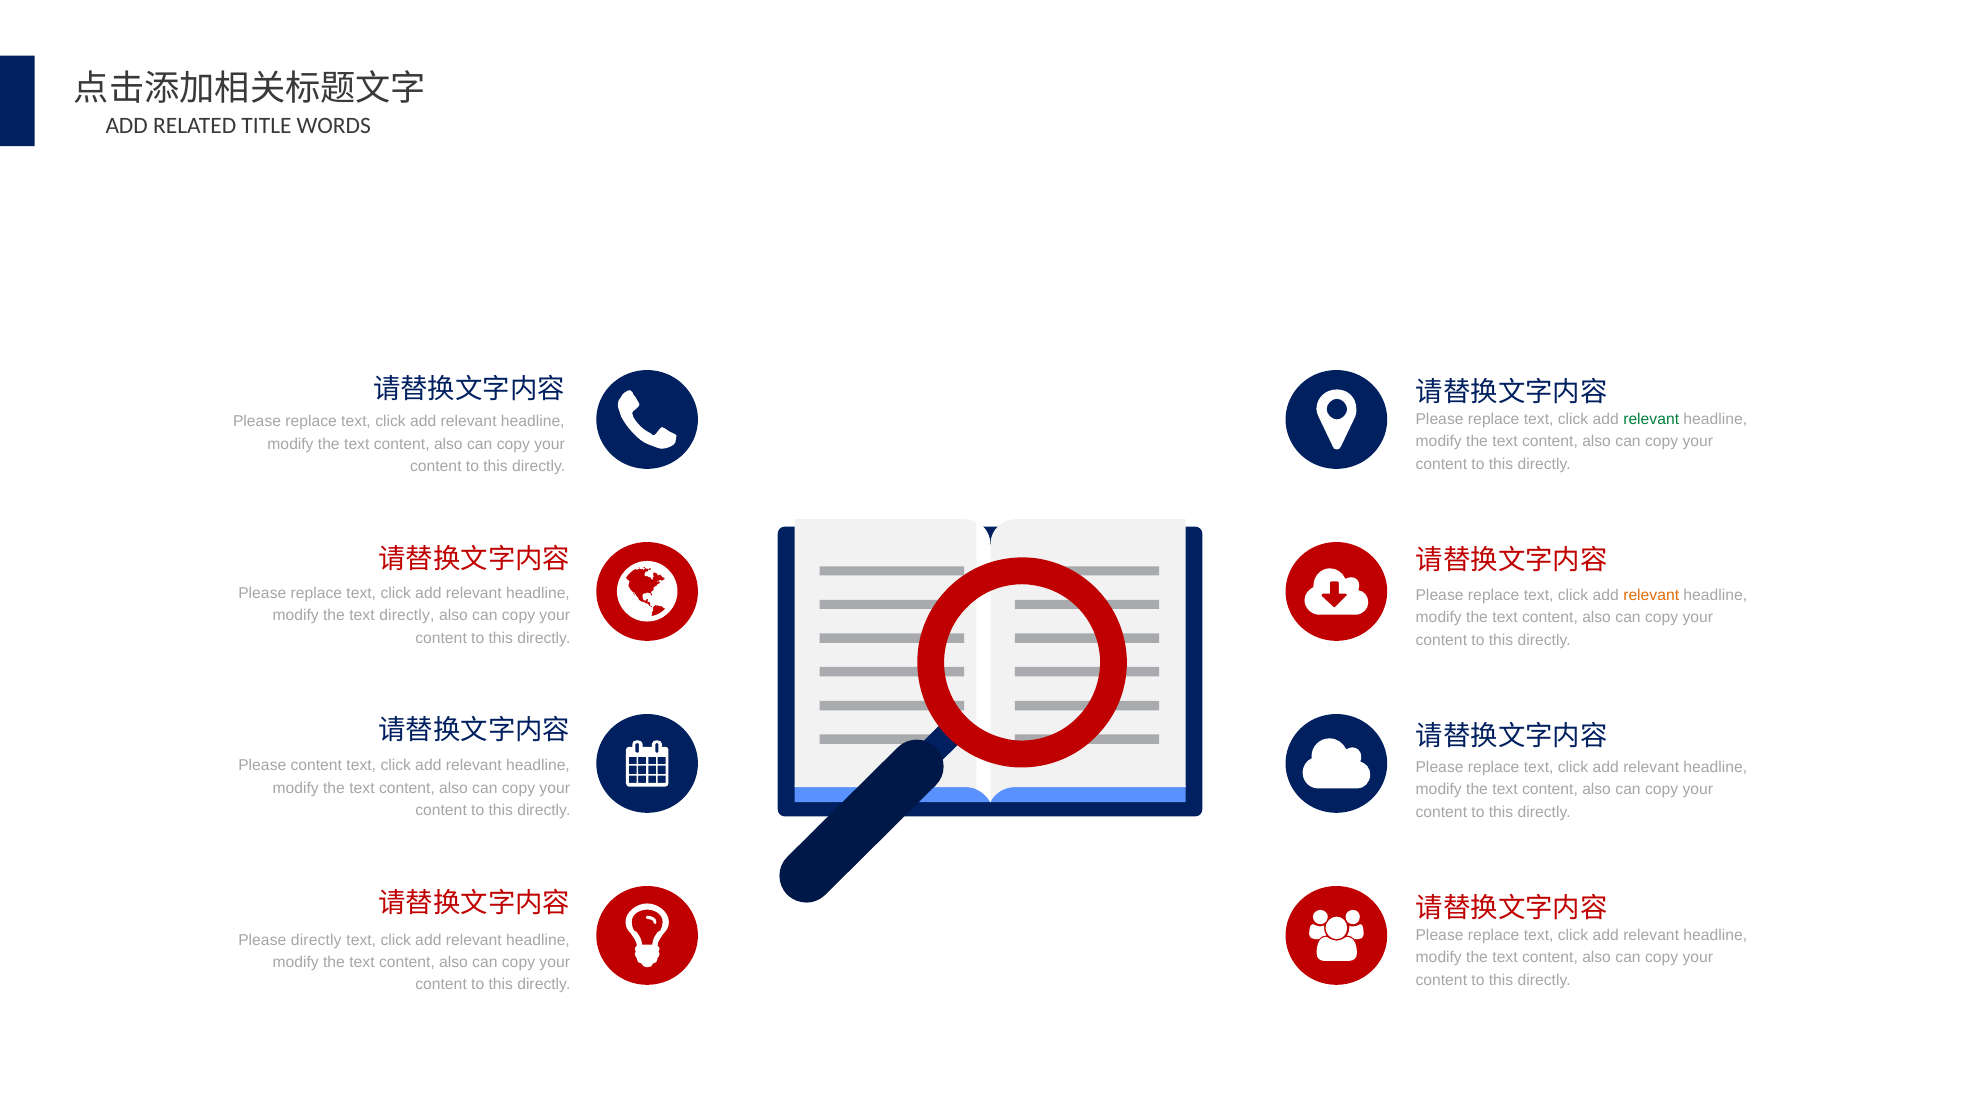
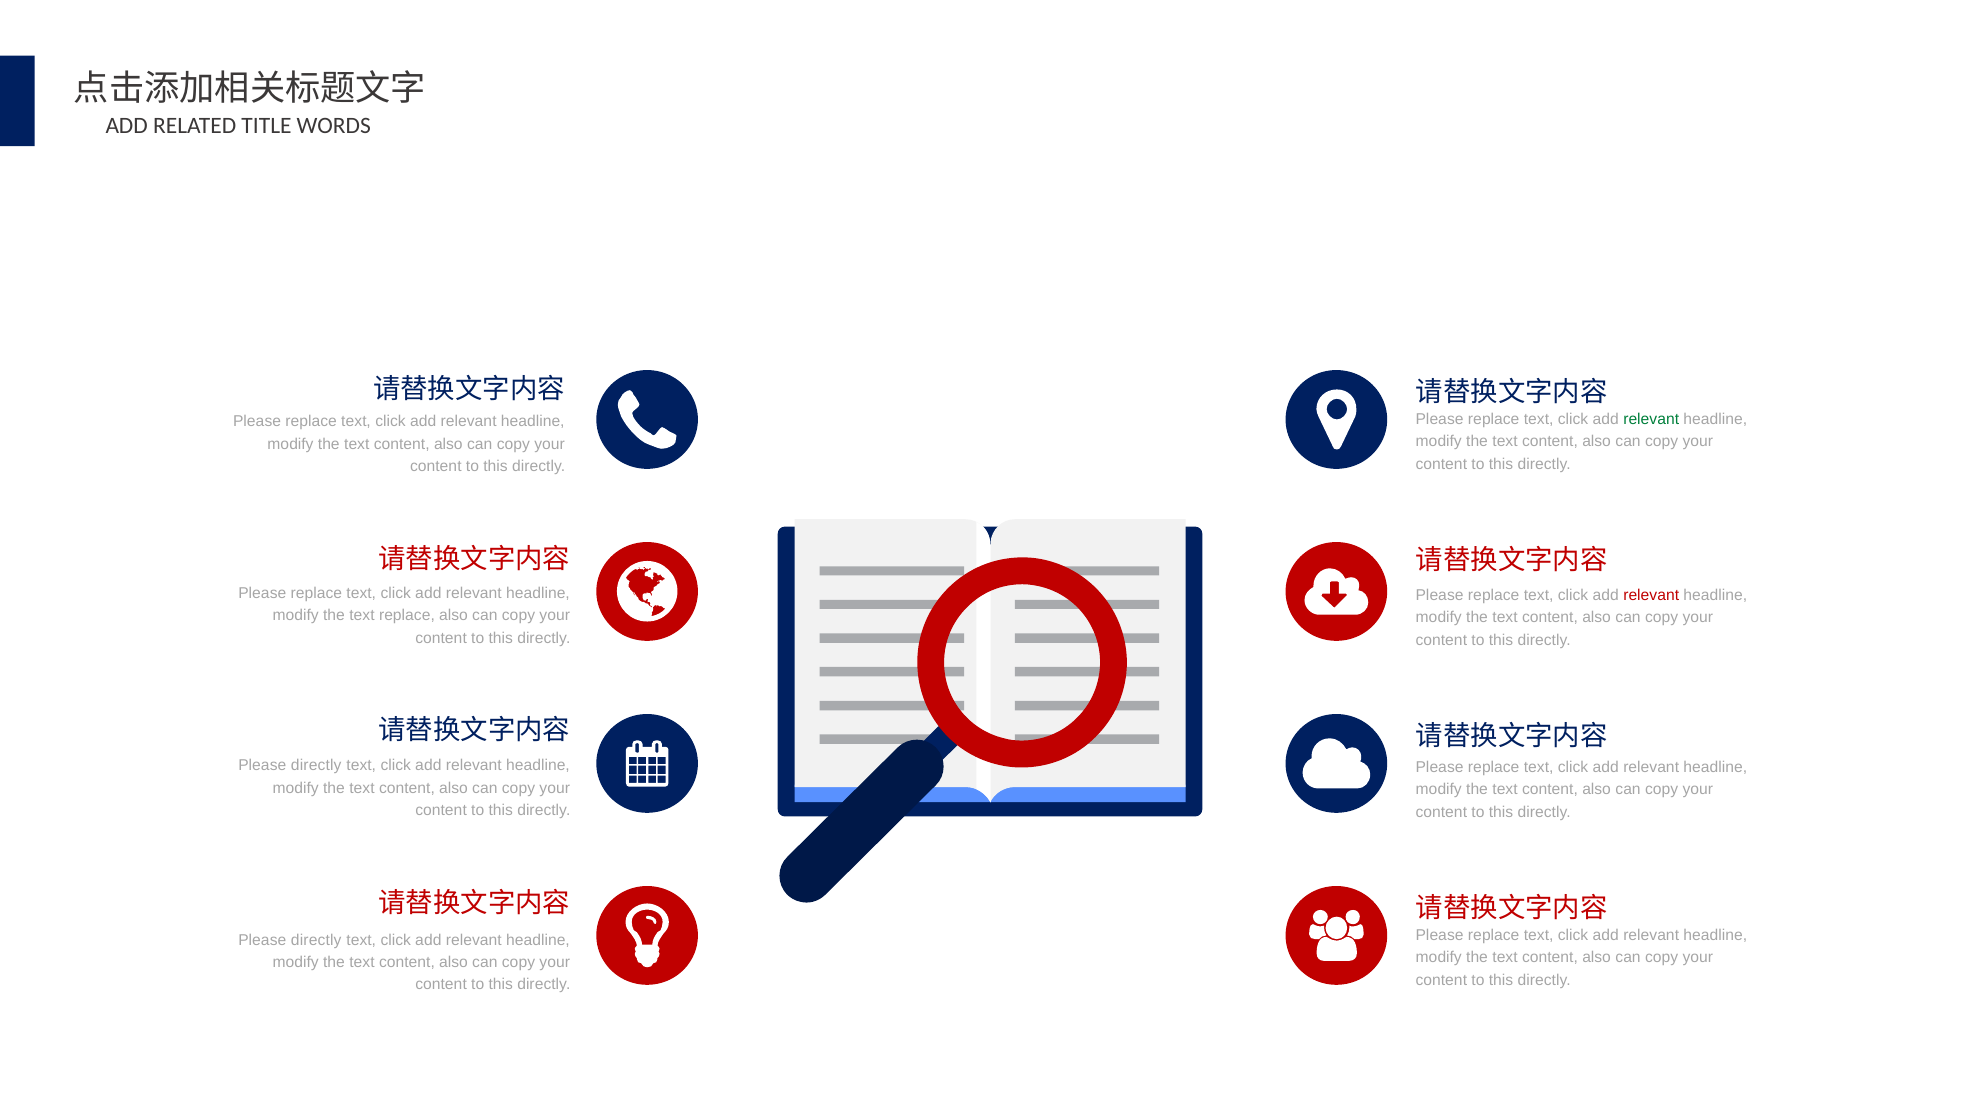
relevant at (1651, 595) colour: orange -> red
text directly: directly -> replace
content at (316, 765): content -> directly
